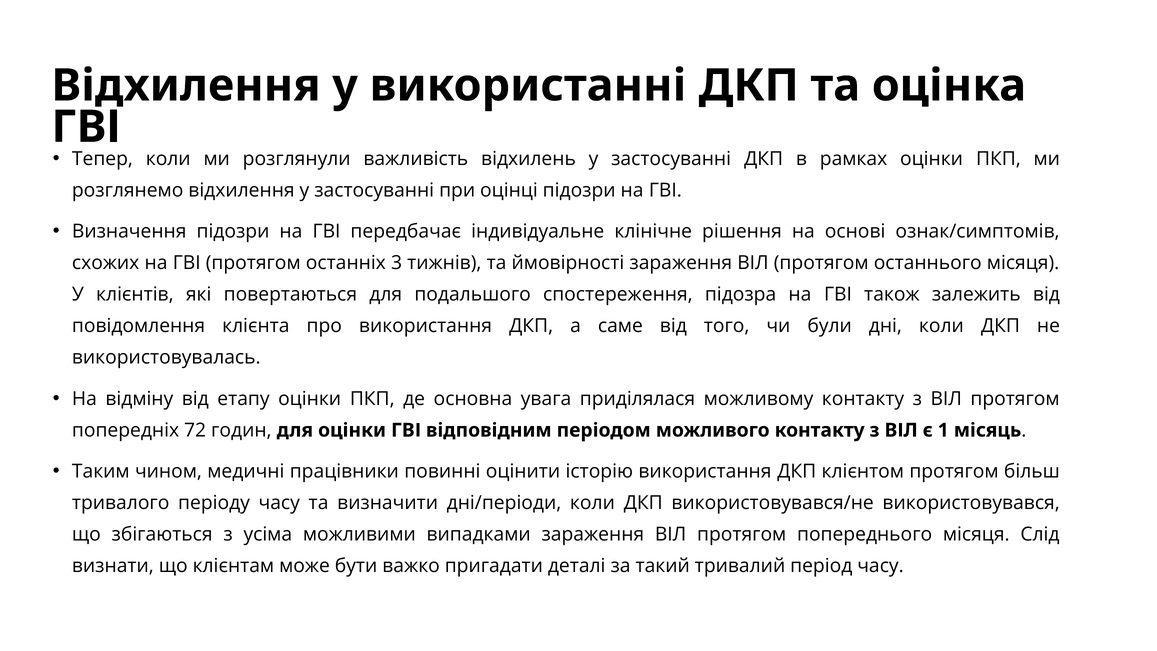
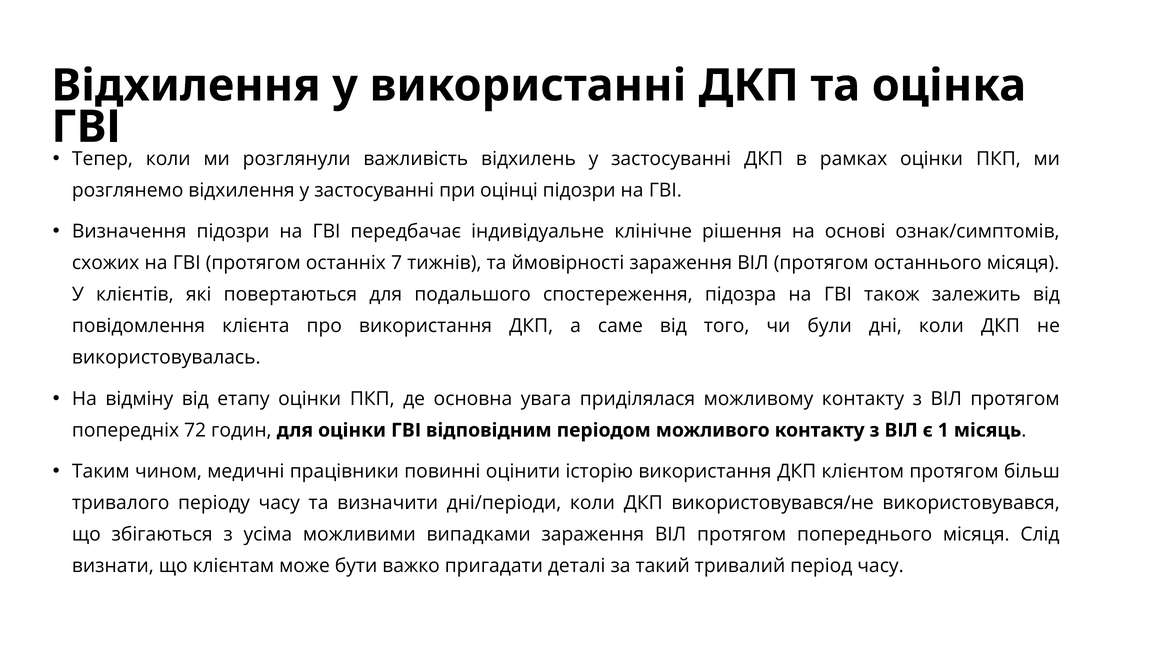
3: 3 -> 7
